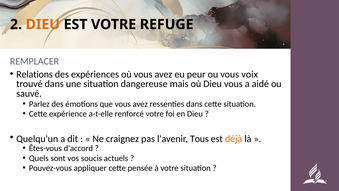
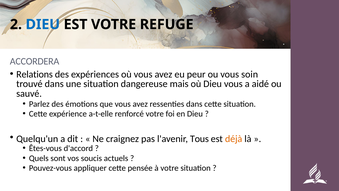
DIEU at (43, 24) colour: orange -> blue
REMPLACER: REMPLACER -> ACCORDERA
voix: voix -> soin
